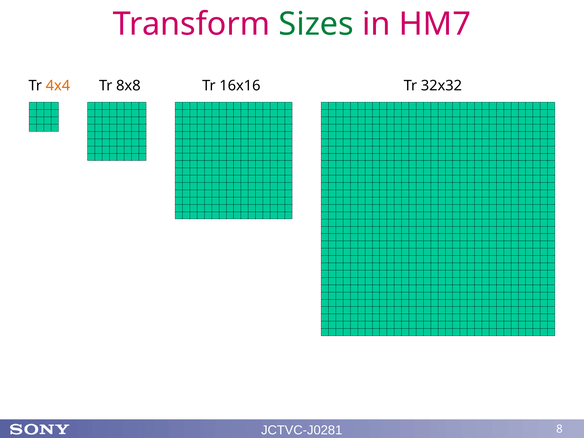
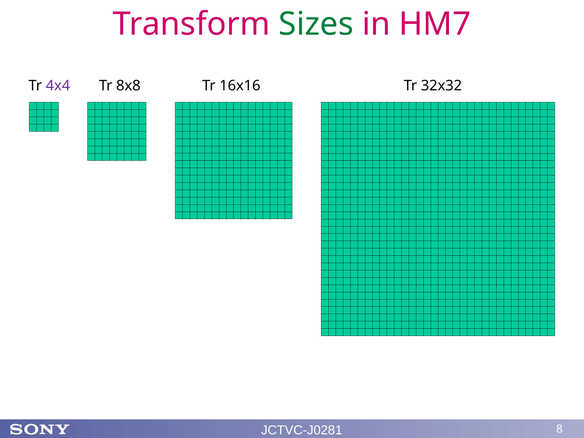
4x4 colour: orange -> purple
